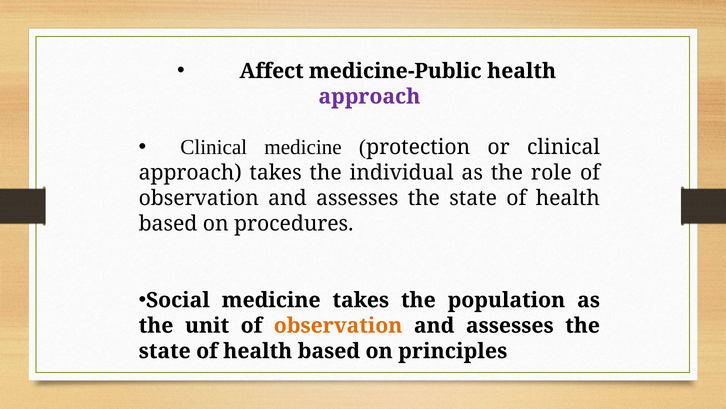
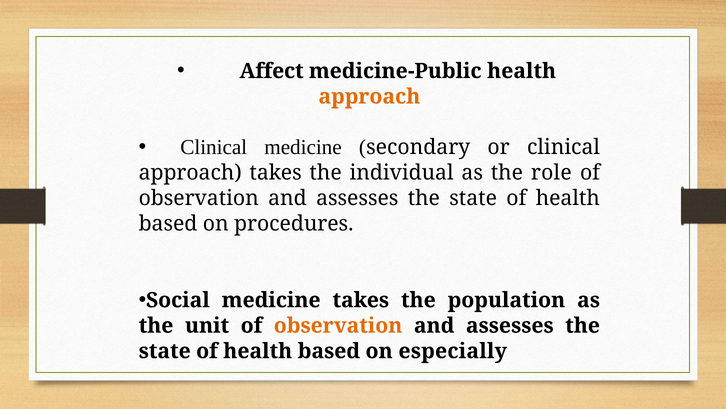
approach at (369, 96) colour: purple -> orange
protection: protection -> secondary
principles: principles -> especially
